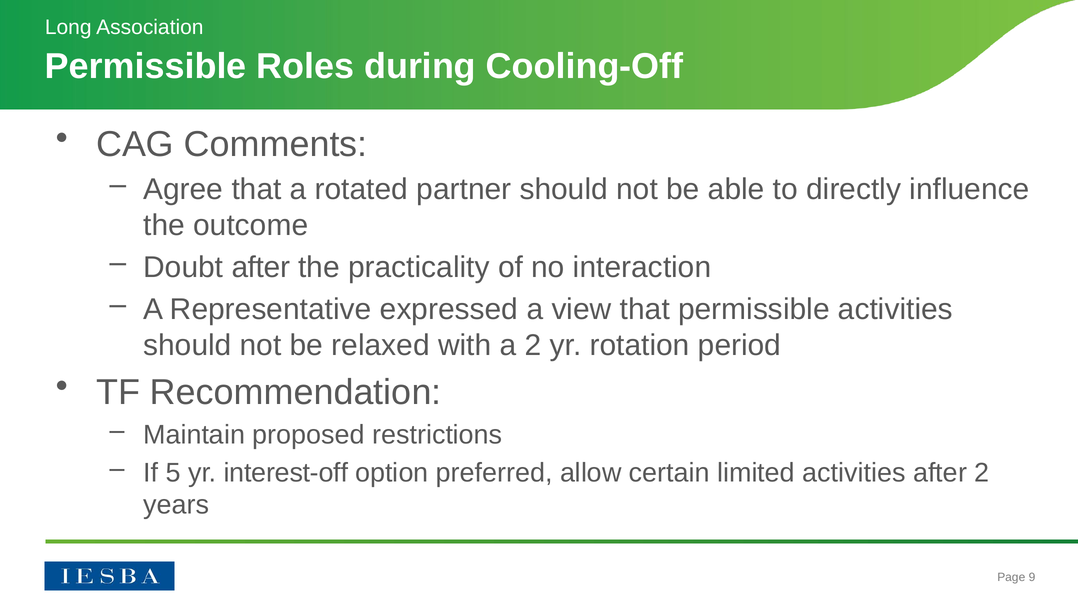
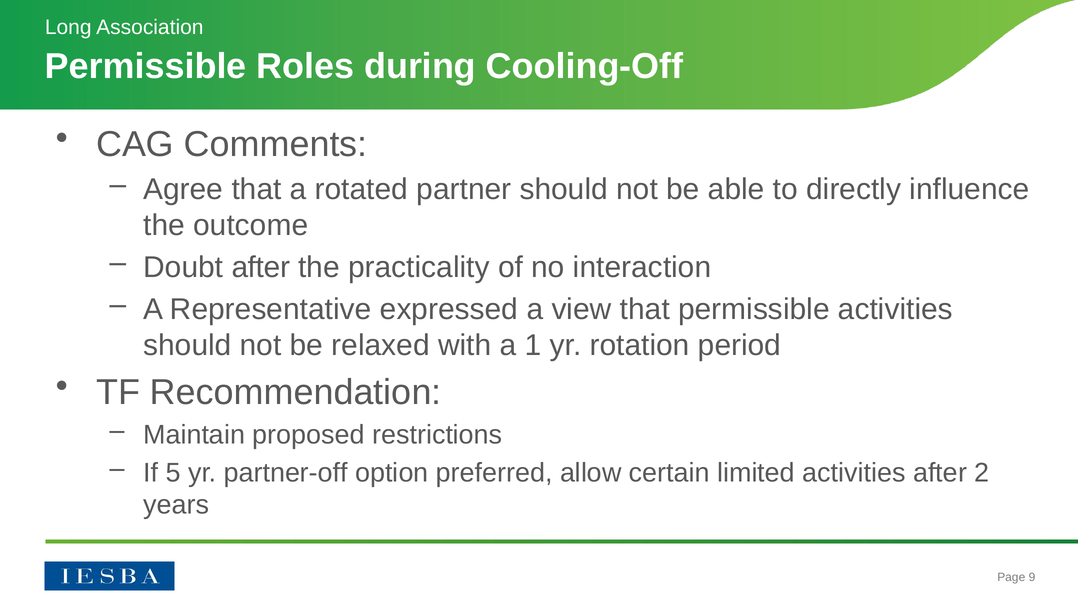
a 2: 2 -> 1
interest-off: interest-off -> partner-off
